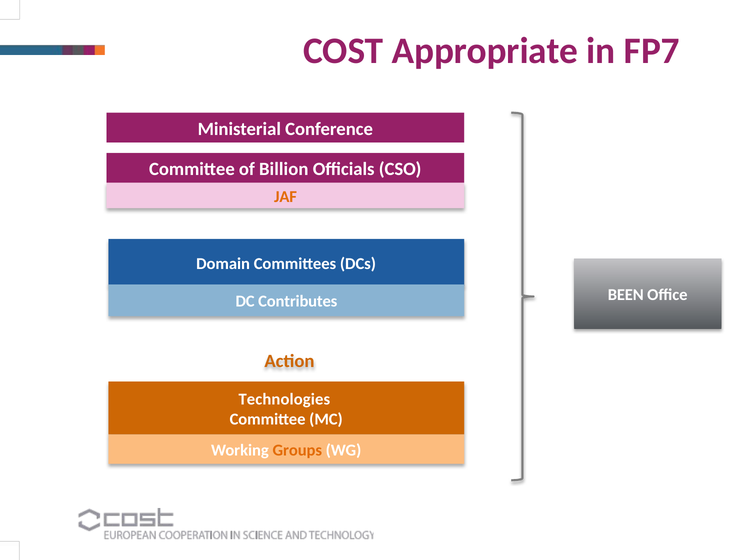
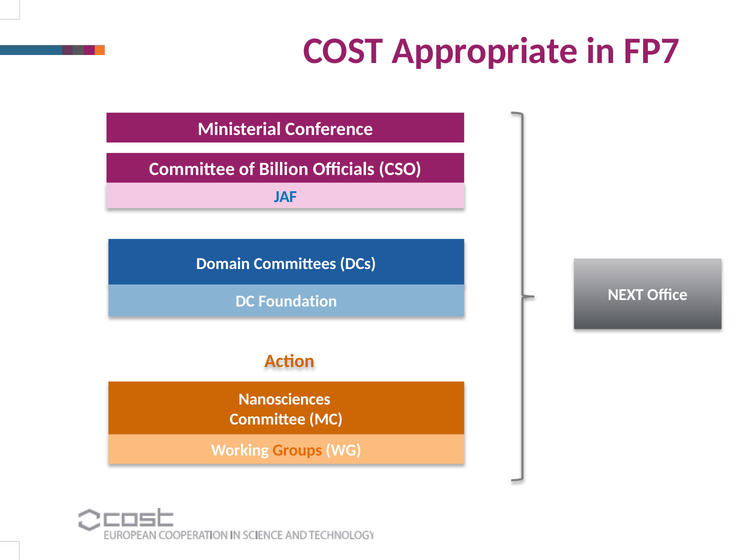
JAF colour: orange -> blue
BEEN: BEEN -> NEXT
Contributes: Contributes -> Foundation
Technologies: Technologies -> Nanosciences
